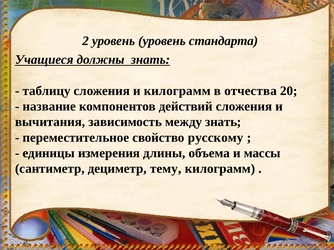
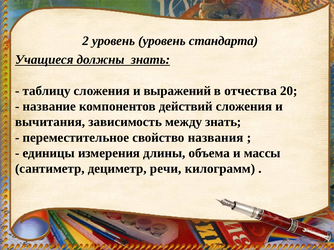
и килограмм: килограмм -> выражений
русскому: русскому -> названия
тему: тему -> речи
